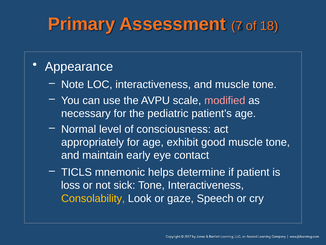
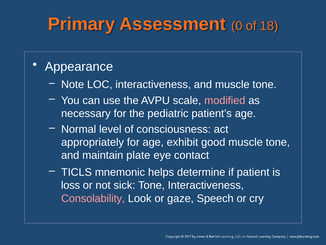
7: 7 -> 0
early: early -> plate
Consolability colour: yellow -> pink
